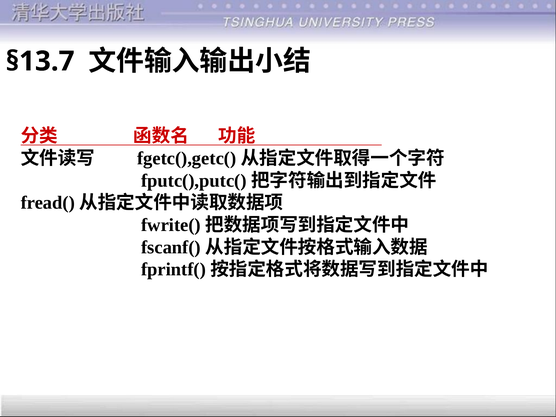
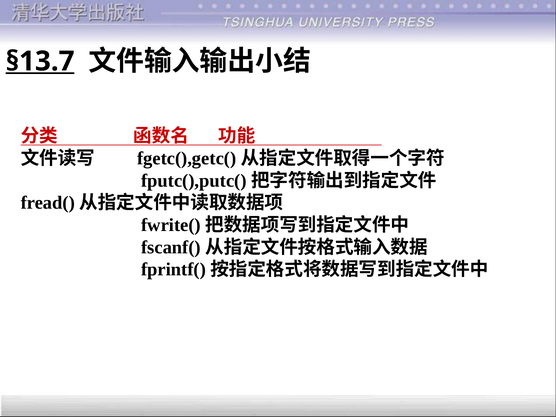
§13.7 underline: none -> present
